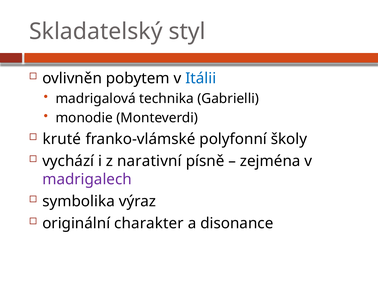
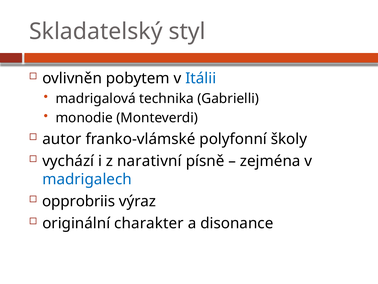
kruté: kruté -> autor
madrigalech colour: purple -> blue
symbolika: symbolika -> opprobriis
